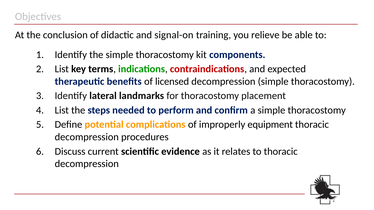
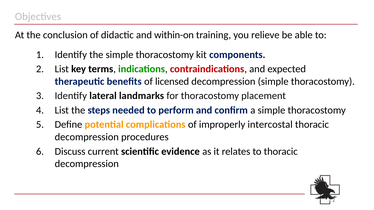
signal-on: signal-on -> within-on
equipment: equipment -> intercostal
